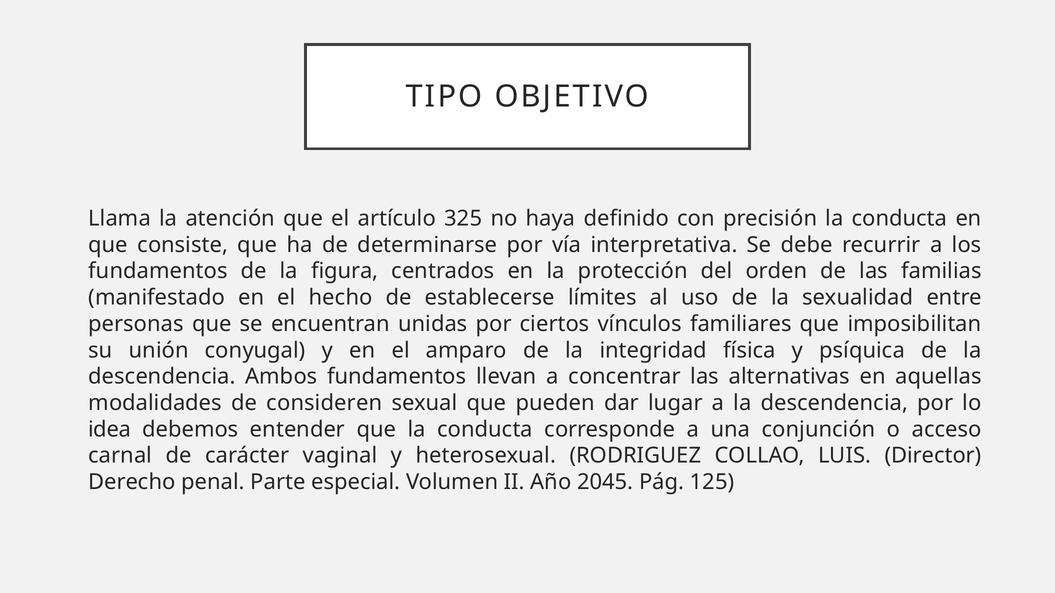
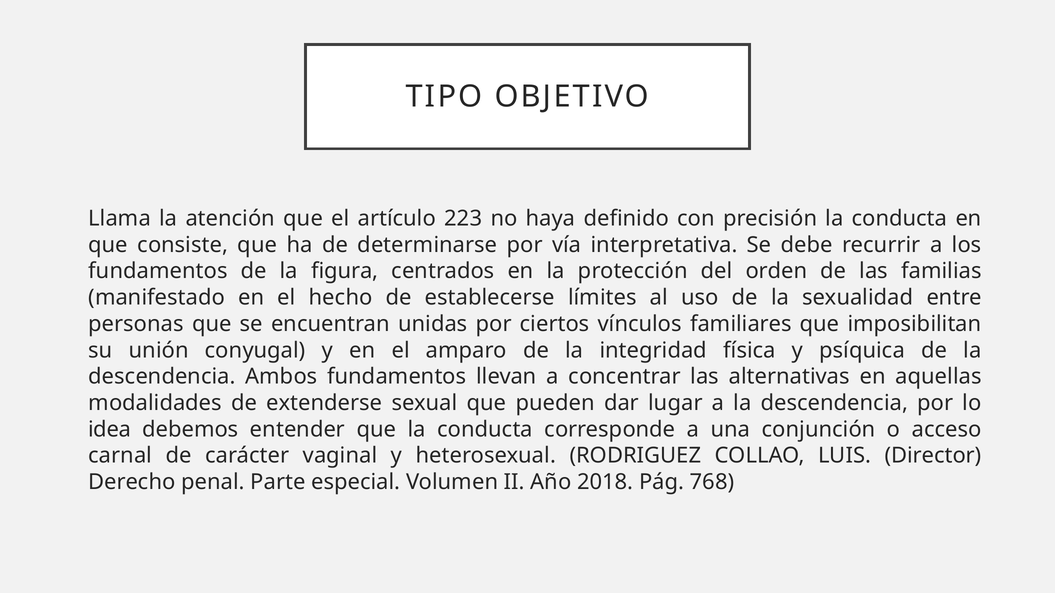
325: 325 -> 223
consideren: consideren -> extenderse
2045: 2045 -> 2018
125: 125 -> 768
